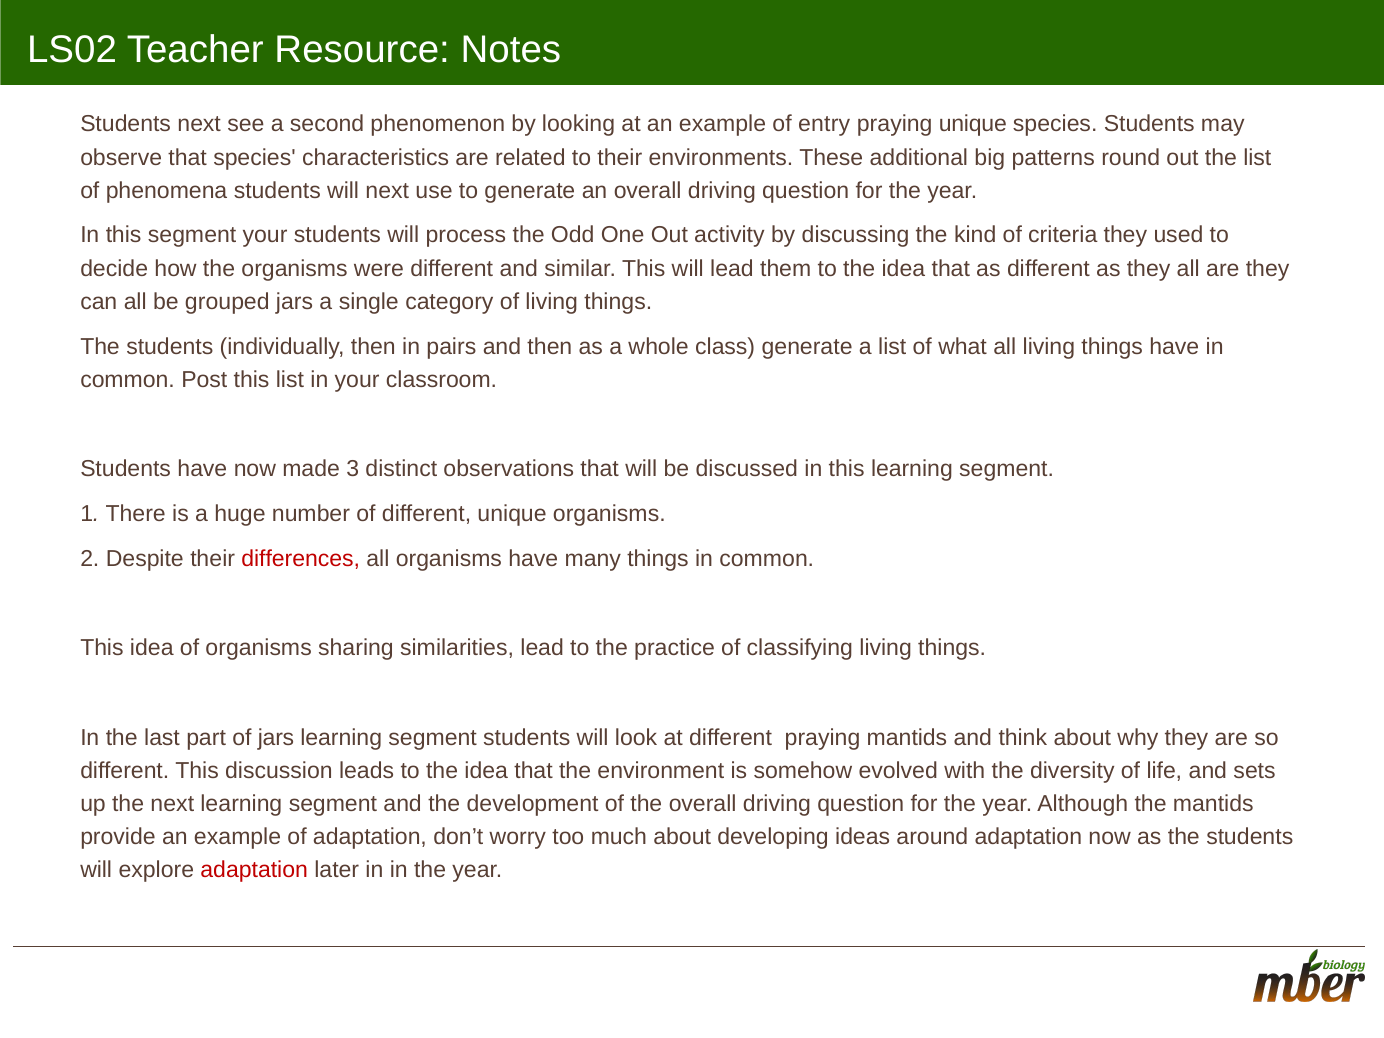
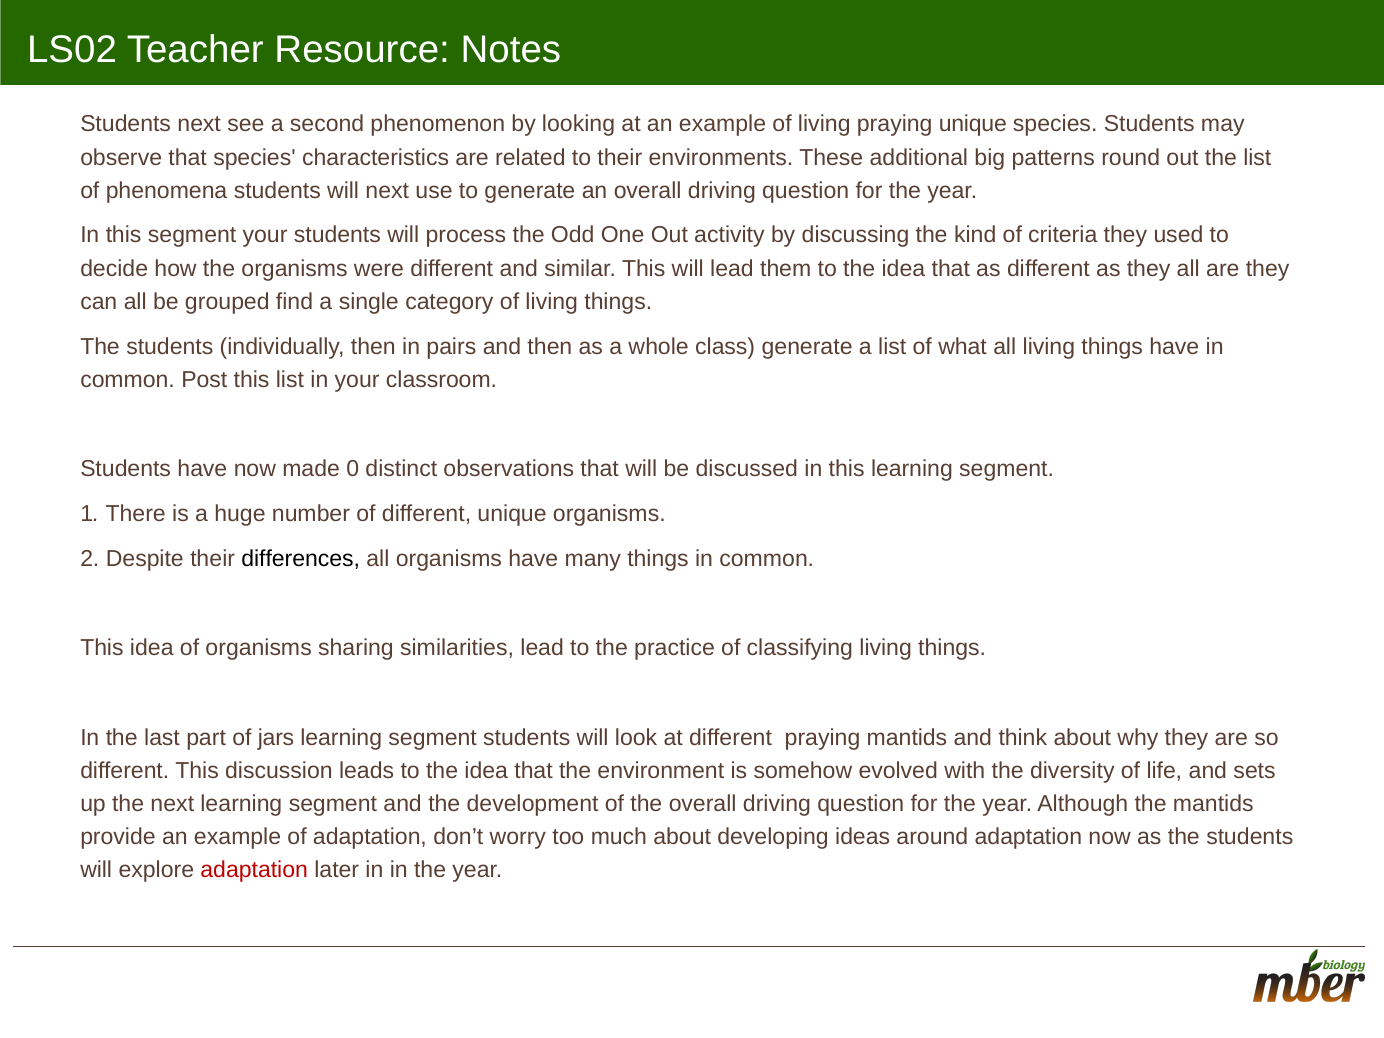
example of entry: entry -> living
grouped jars: jars -> find
3: 3 -> 0
differences colour: red -> black
